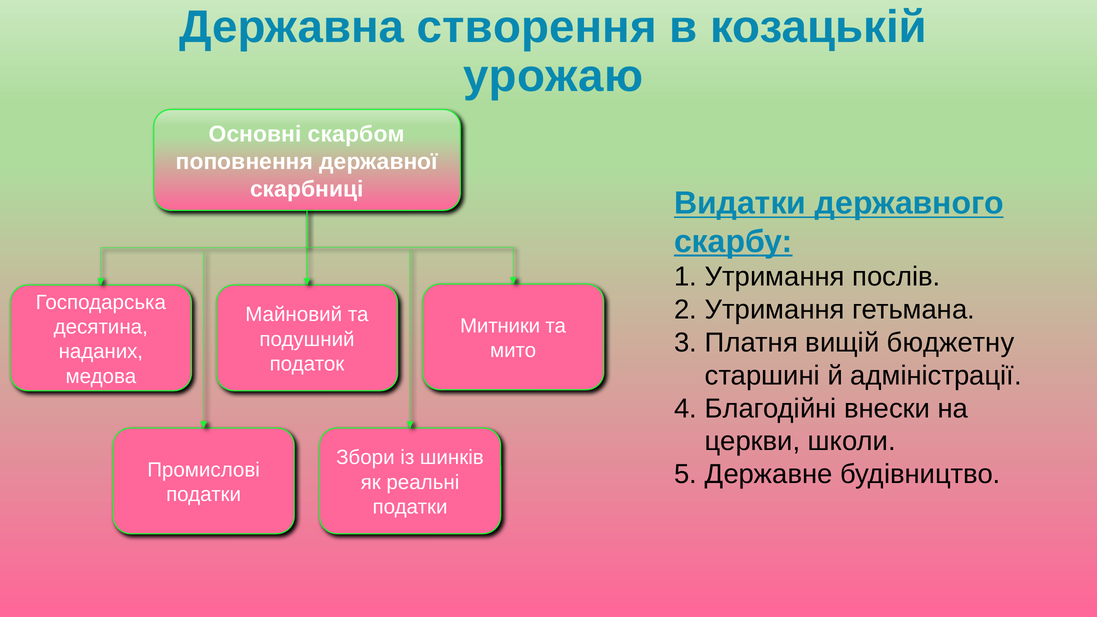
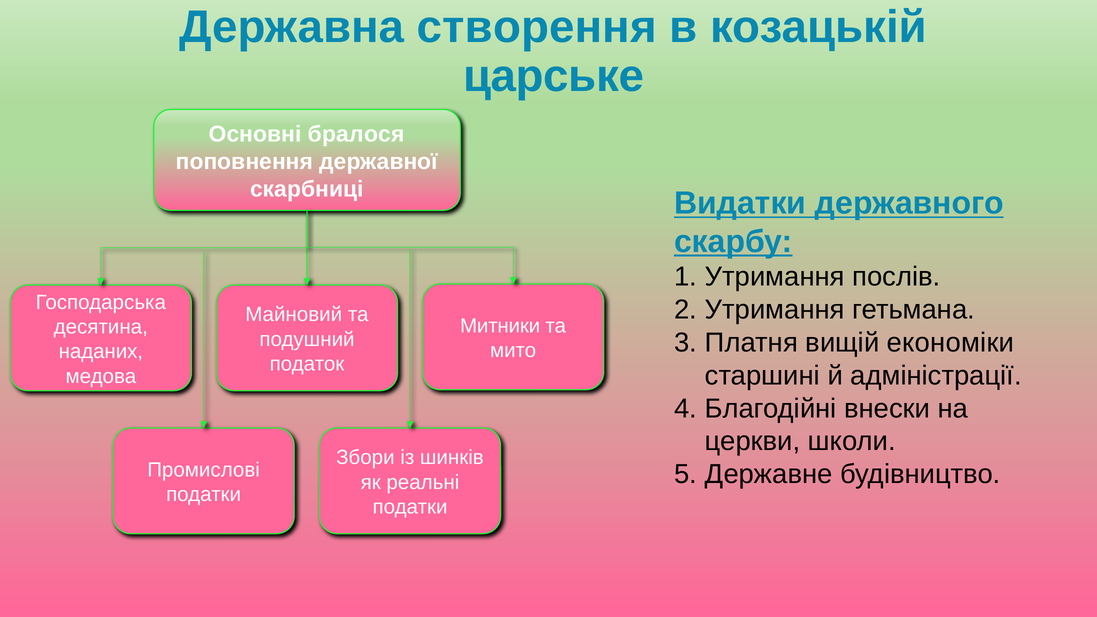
урожаю: урожаю -> царське
скарбом: скарбом -> бралося
бюджетну: бюджетну -> економіки
